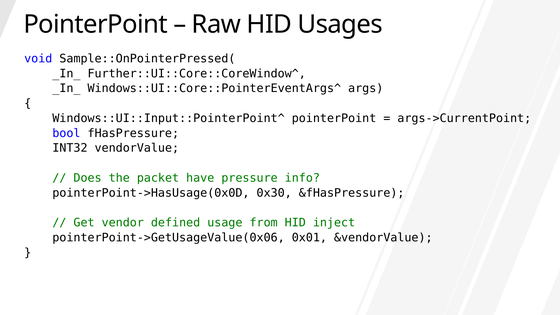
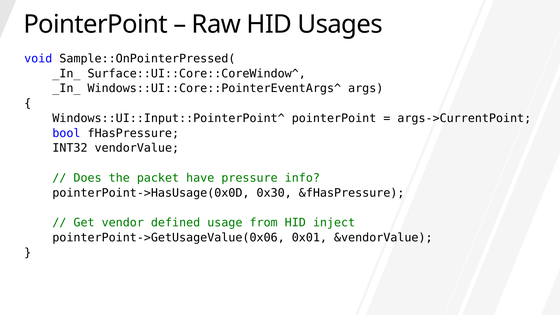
Further::UI::Core::CoreWindow^: Further::UI::Core::CoreWindow^ -> Surface::UI::Core::CoreWindow^
